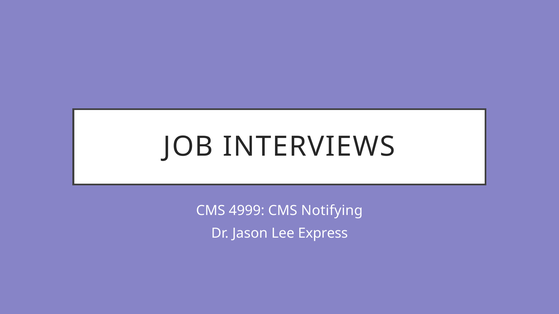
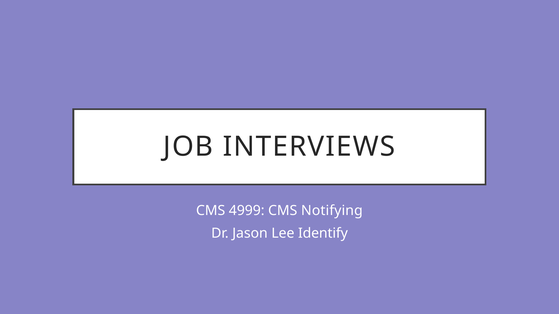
Express: Express -> Identify
